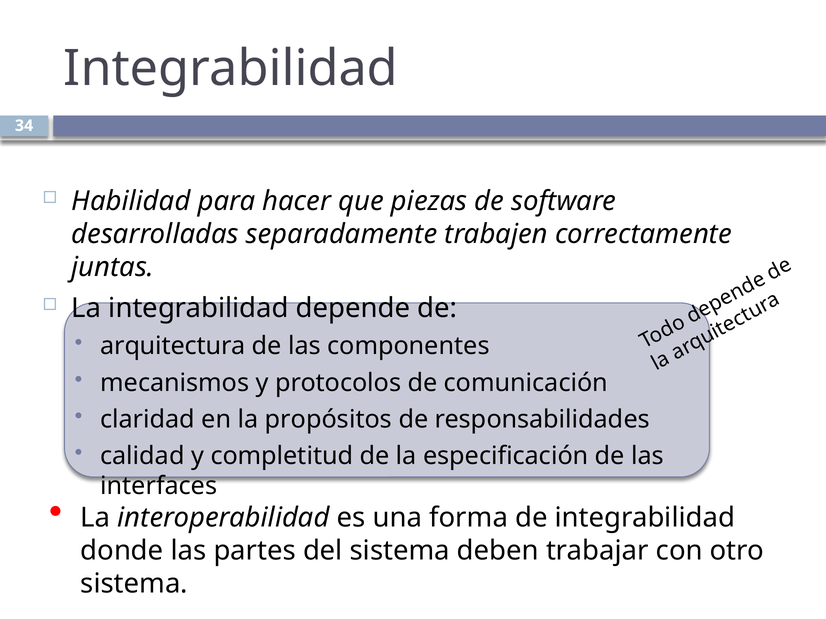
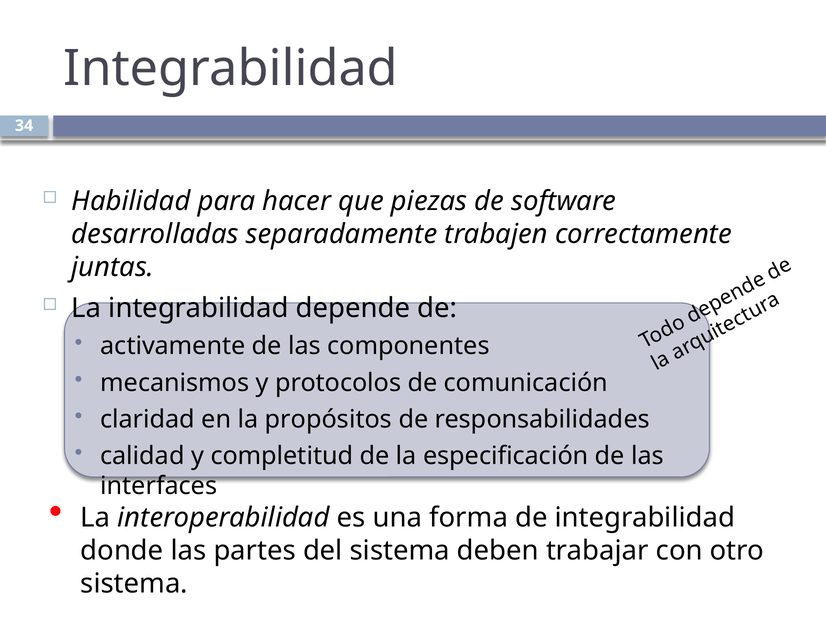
arquitectura: arquitectura -> activamente
